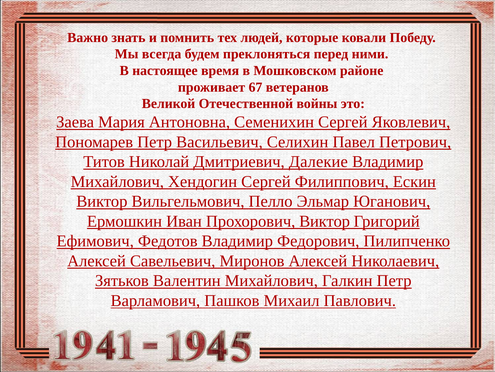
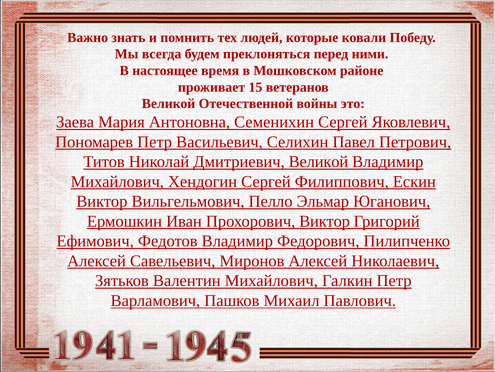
67: 67 -> 15
Дмитриевич Далекие: Далекие -> Великой
